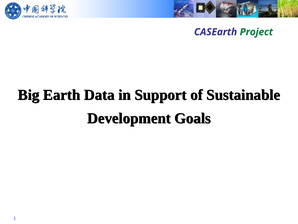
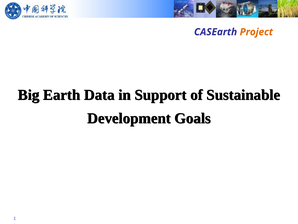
Project colour: green -> orange
